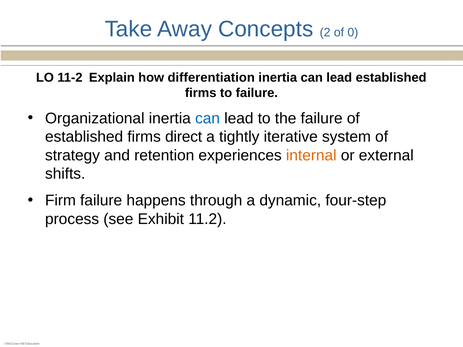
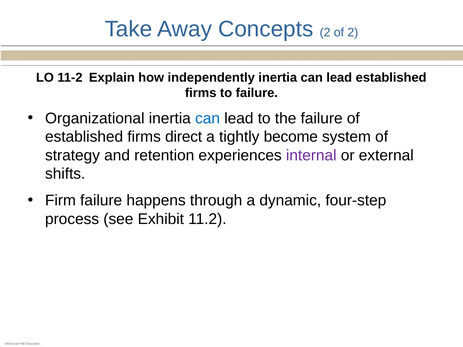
of 0: 0 -> 2
differentiation: differentiation -> independently
iterative: iterative -> become
internal colour: orange -> purple
